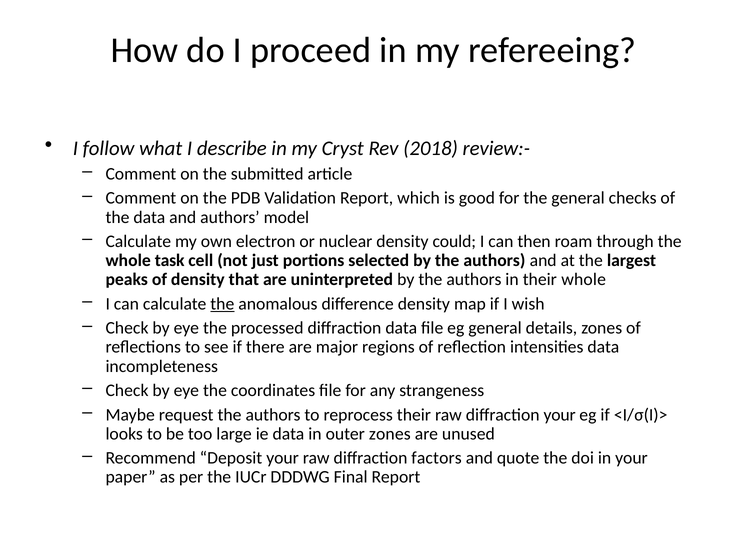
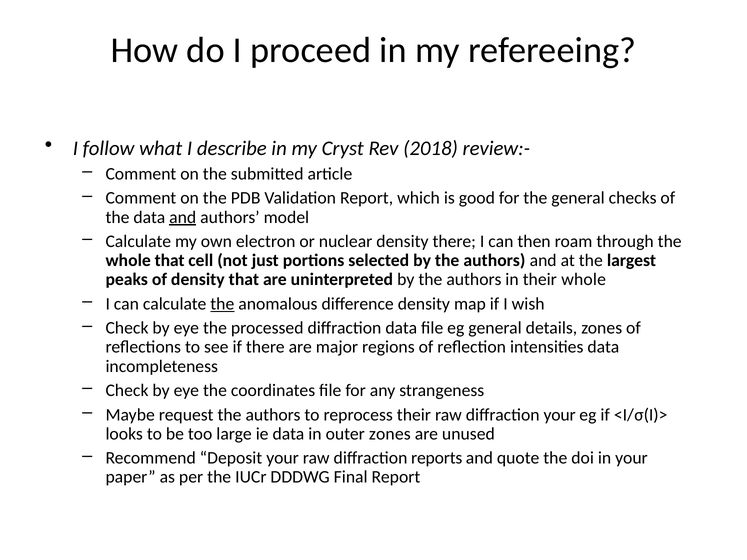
and at (183, 217) underline: none -> present
density could: could -> there
whole task: task -> that
factors: factors -> reports
